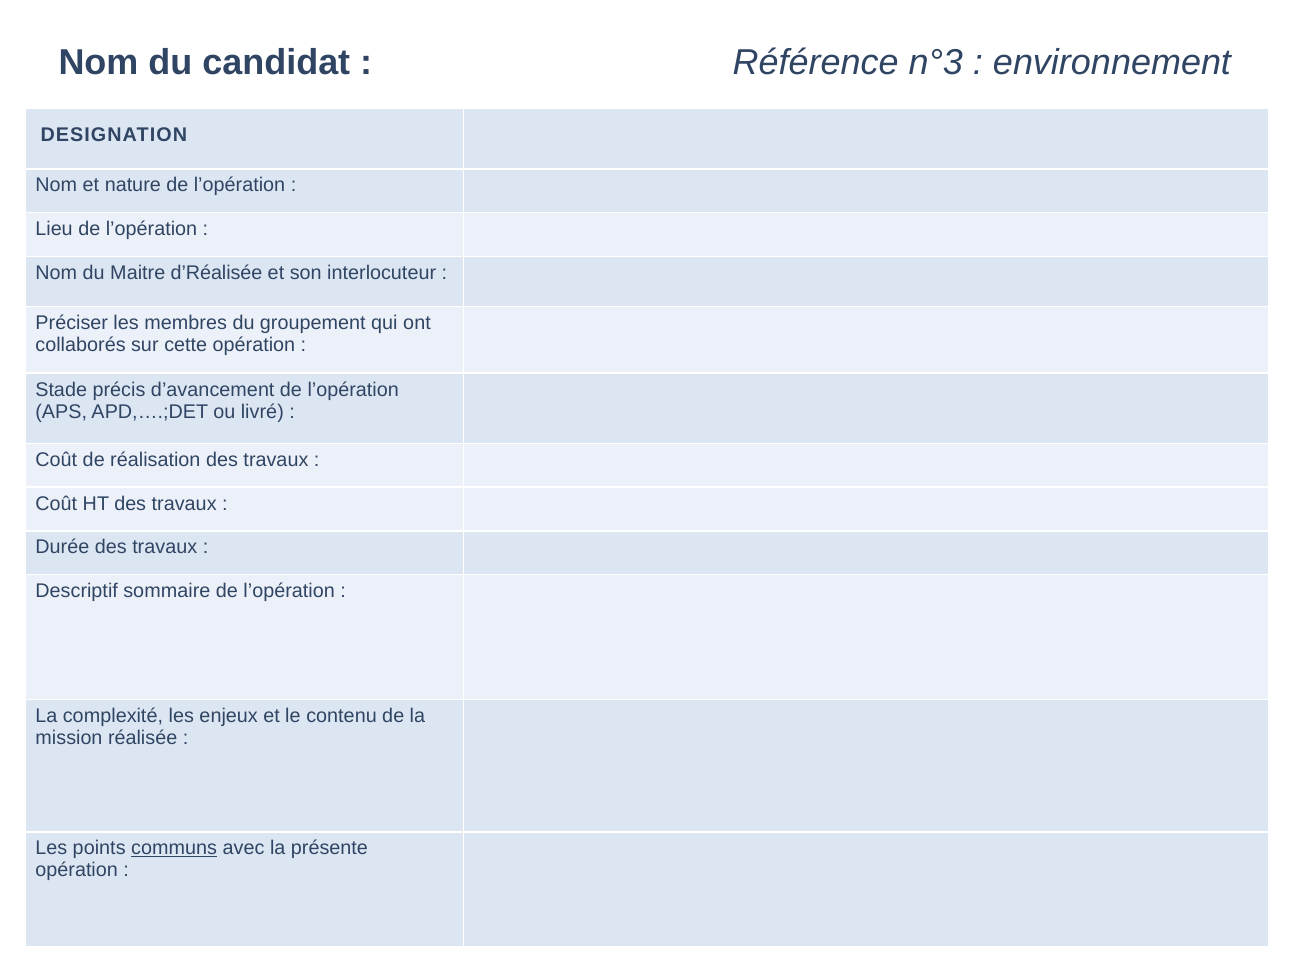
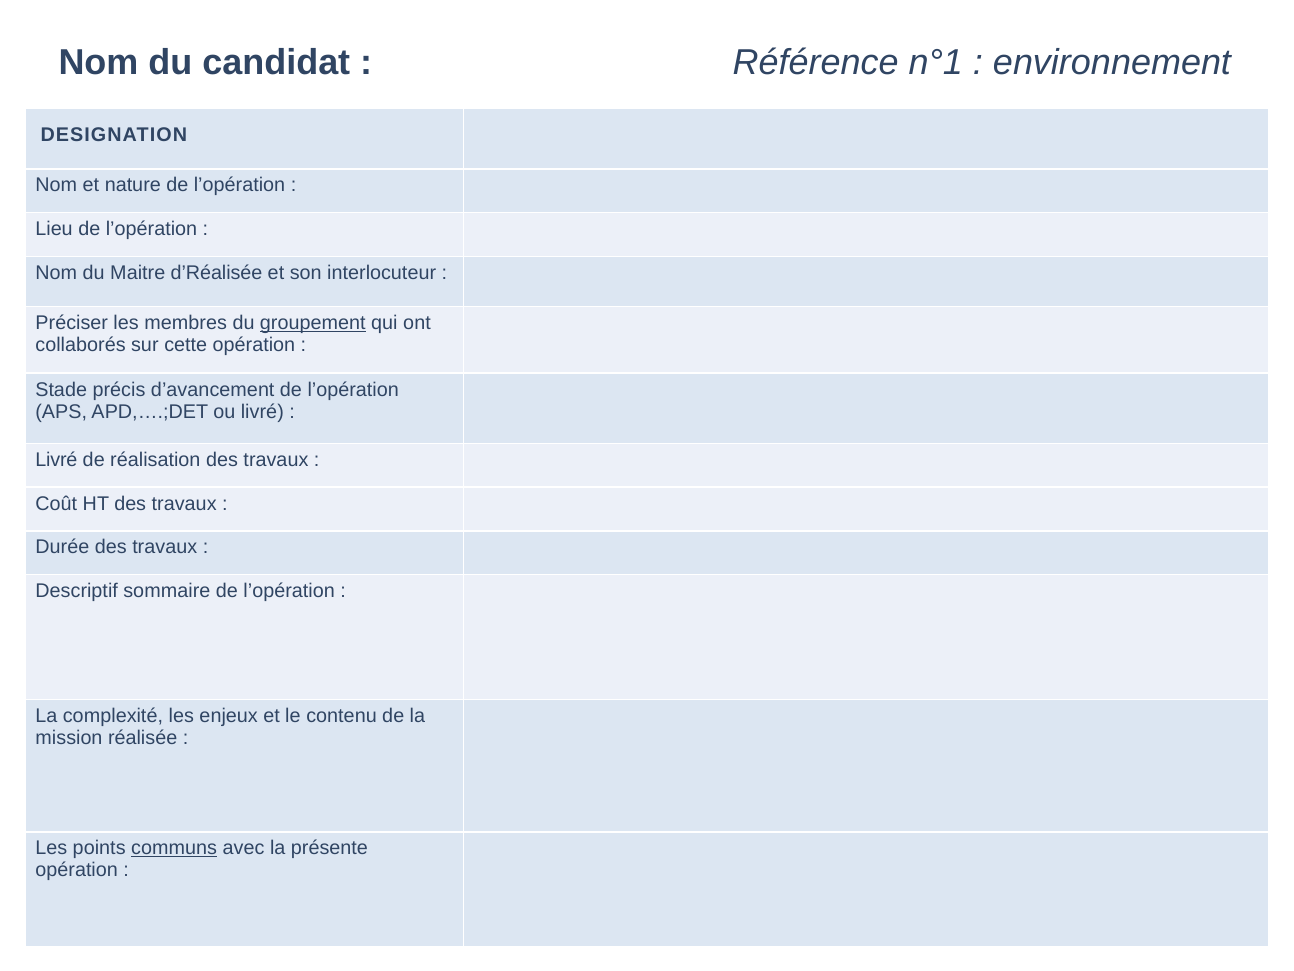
n°3: n°3 -> n°1
groupement underline: none -> present
Coût at (56, 460): Coût -> Livré
